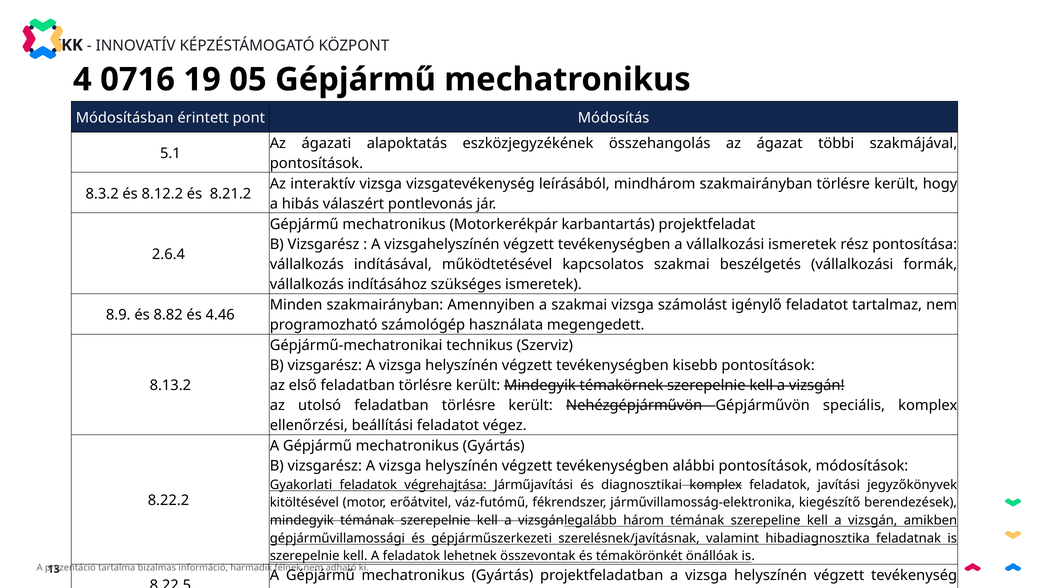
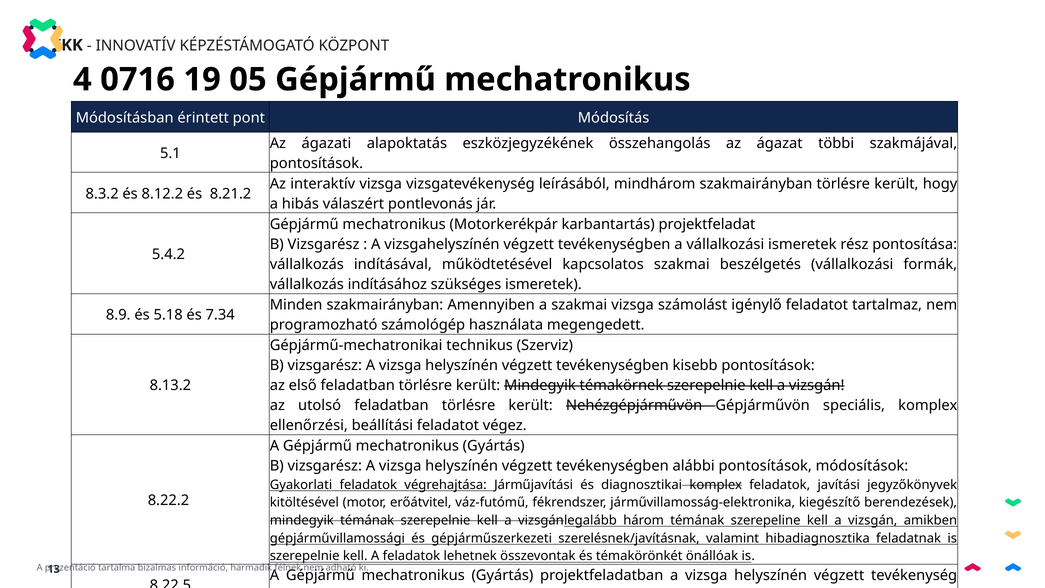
2.6.4: 2.6.4 -> 5.4.2
8.82: 8.82 -> 5.18
4.46: 4.46 -> 7.34
